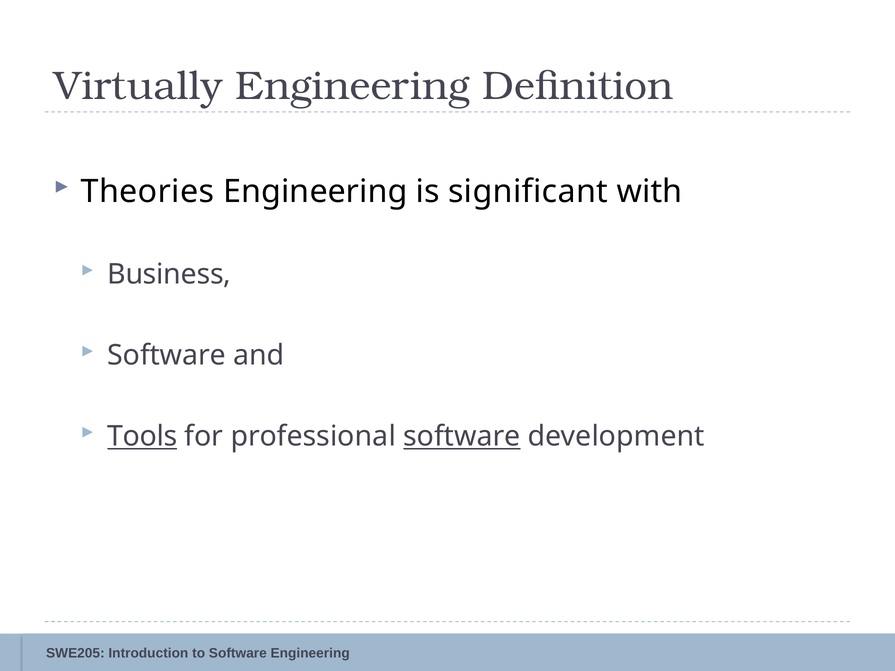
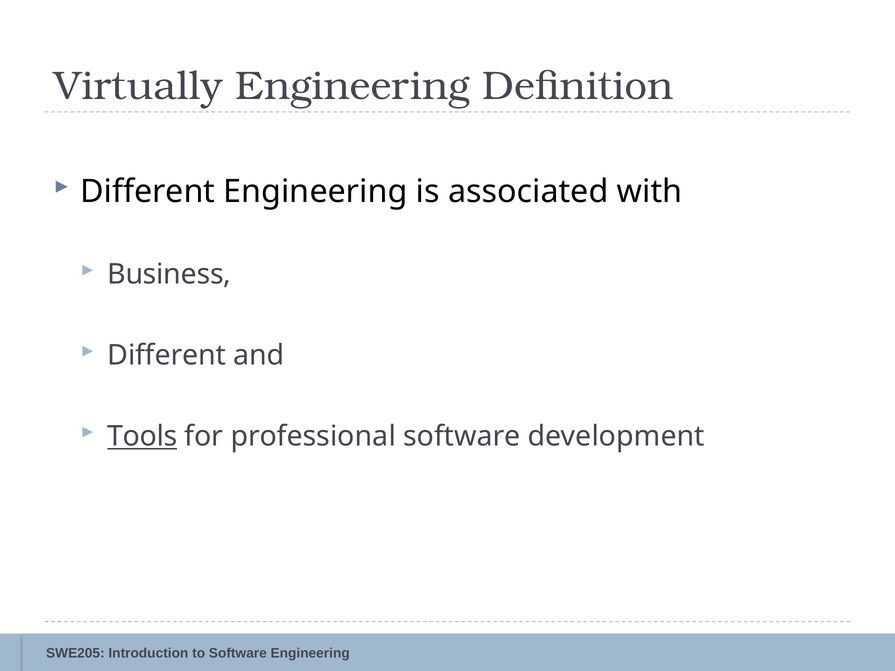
Theories at (147, 192): Theories -> Different
significant: significant -> associated
Software at (167, 356): Software -> Different
software at (462, 437) underline: present -> none
